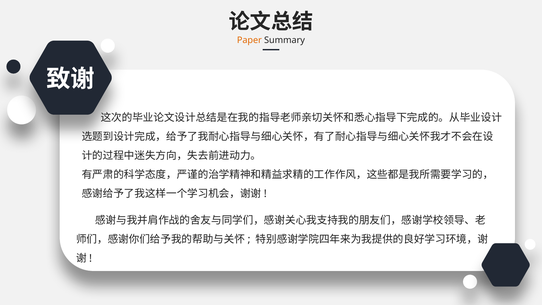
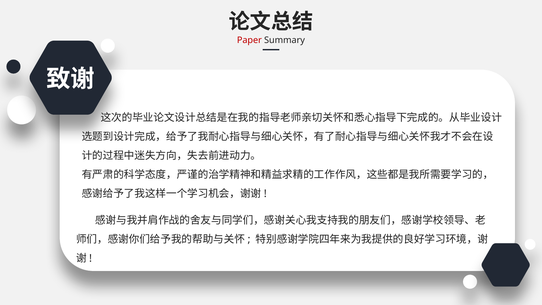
Paper colour: orange -> red
